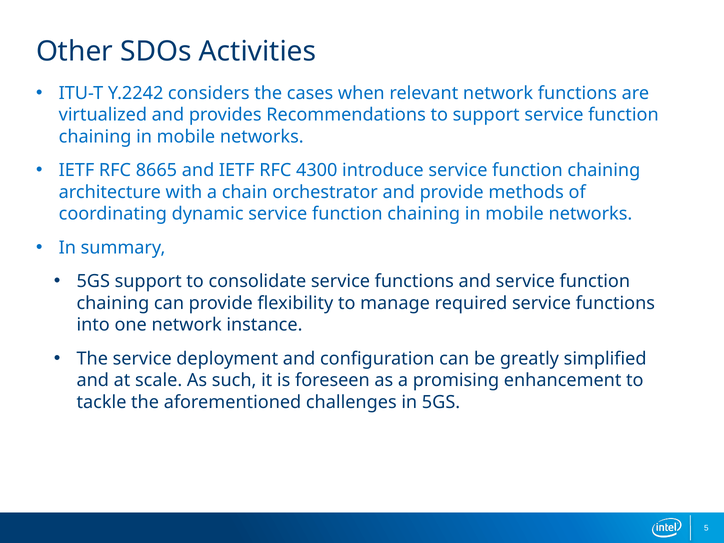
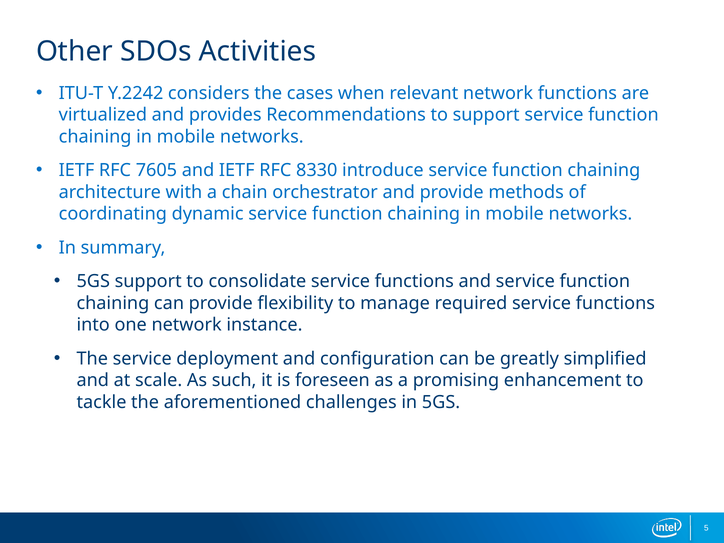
8665: 8665 -> 7605
4300: 4300 -> 8330
